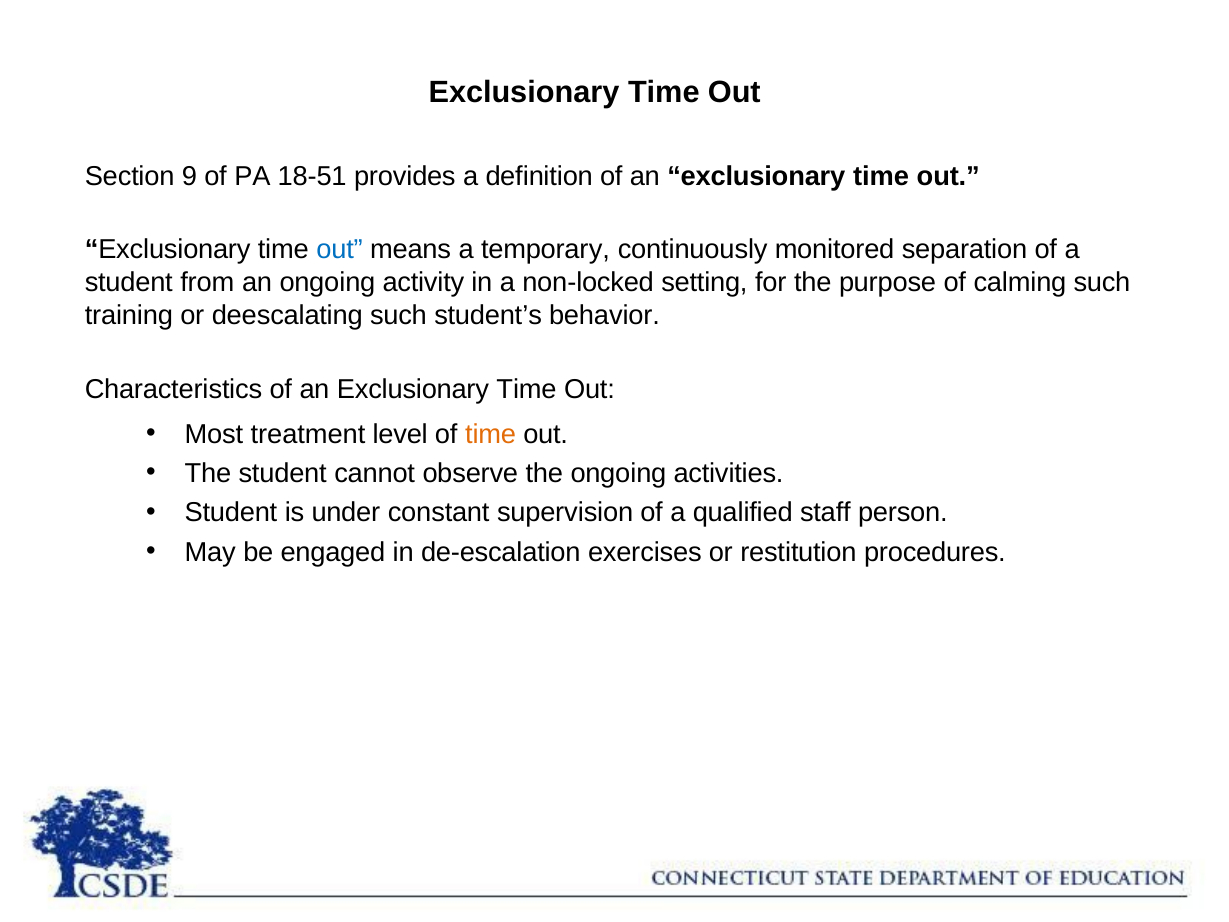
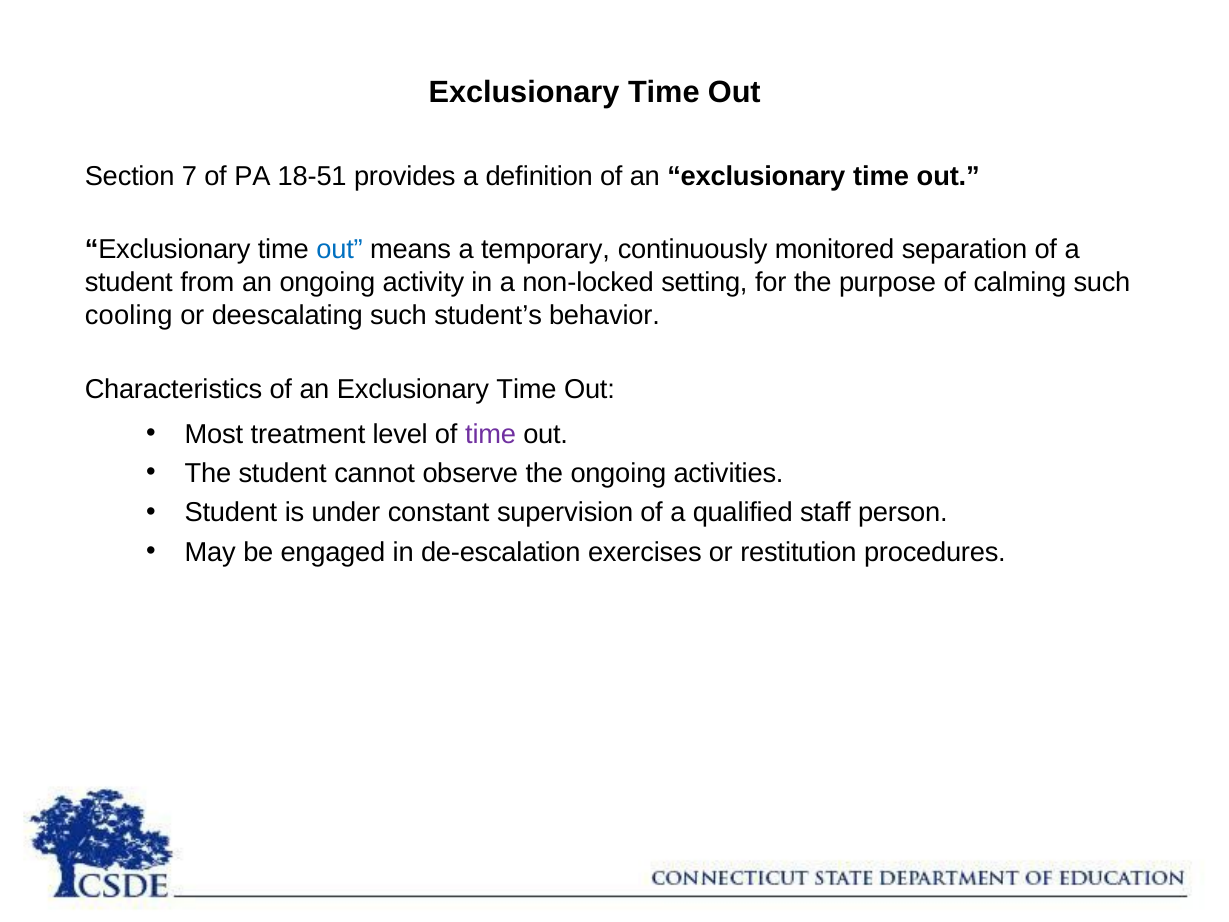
9: 9 -> 7
training: training -> cooling
time at (491, 434) colour: orange -> purple
